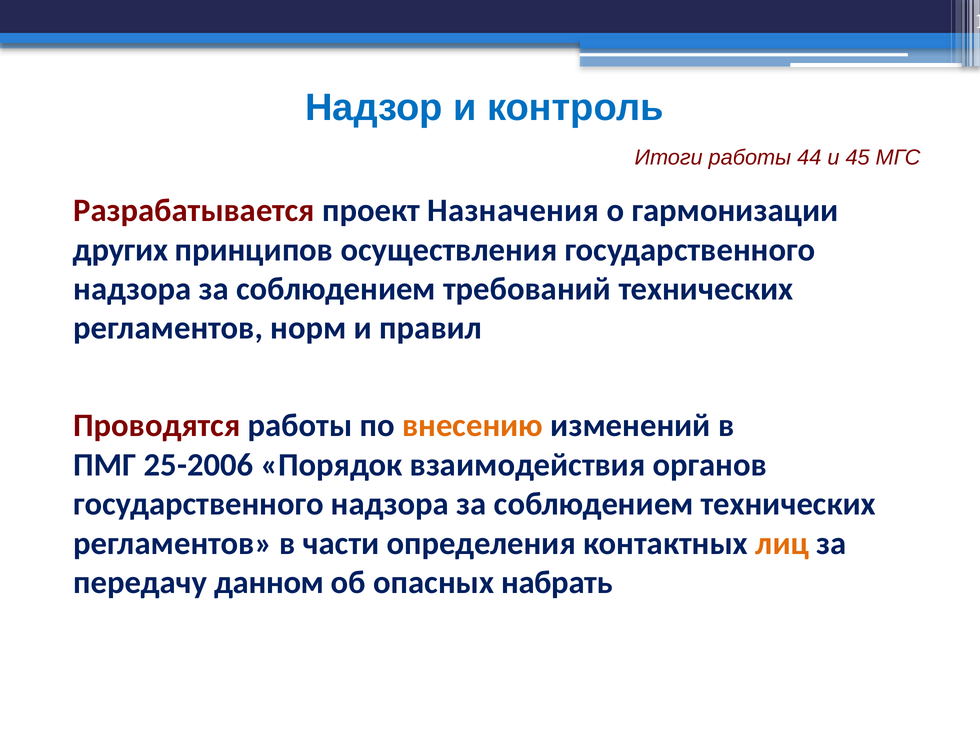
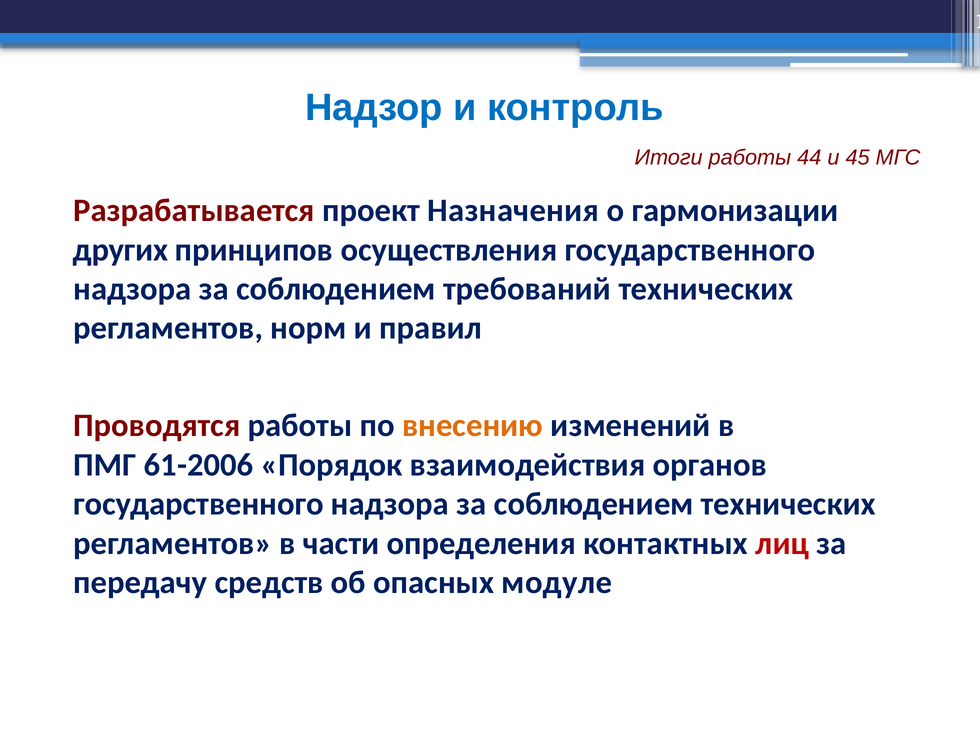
25-2006: 25-2006 -> 61-2006
лиц colour: orange -> red
данном: данном -> средств
набрать: набрать -> модуле
